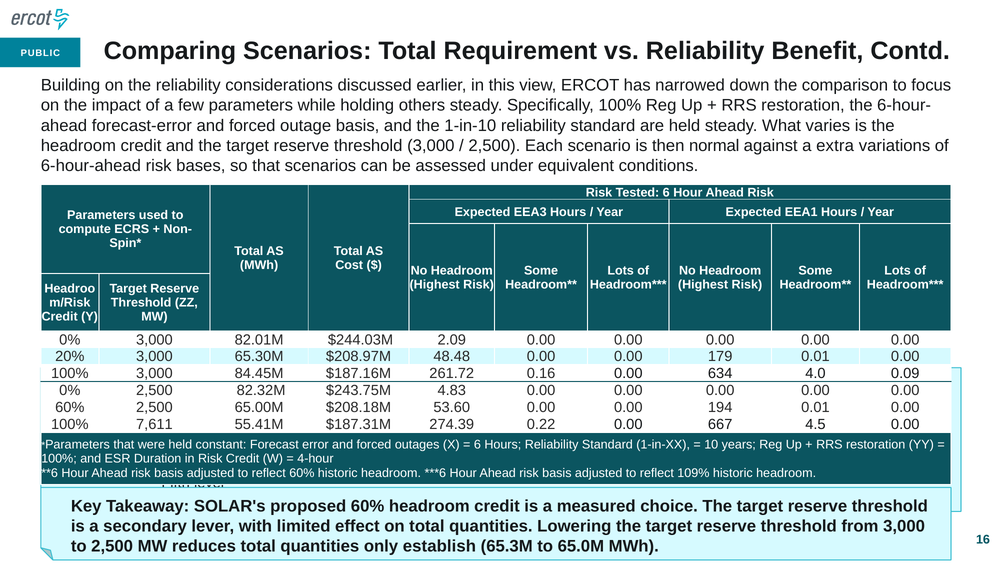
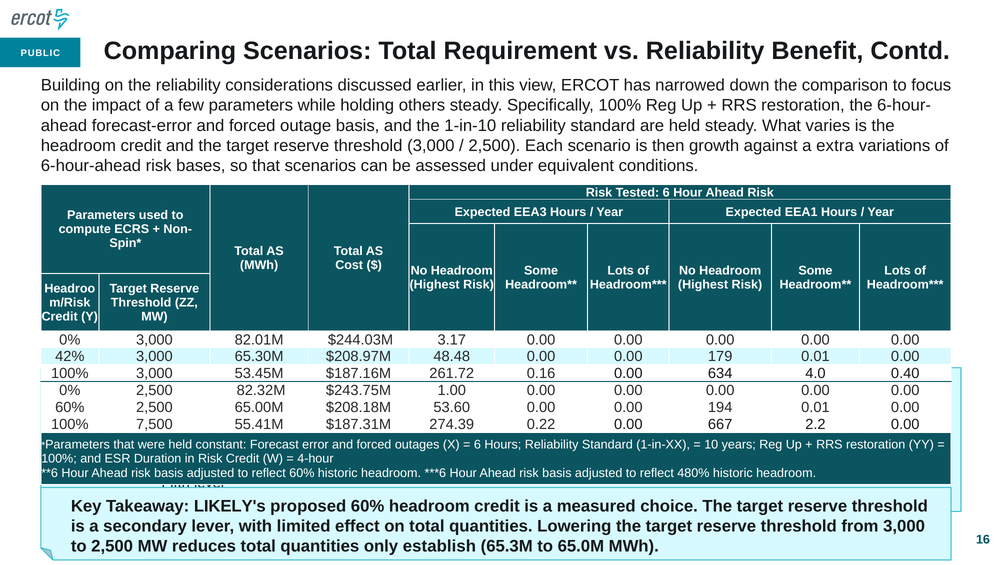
normal: normal -> growth
2.09: 2.09 -> 3.17
20%: 20% -> 42%
84.45M: 84.45M -> 53.45M
0.09: 0.09 -> 0.40
4.83: 4.83 -> 1.00
7,611: 7,611 -> 7,500
4.5: 4.5 -> 2.2
109%: 109% -> 480%
SOLAR's: SOLAR's -> LIKELY's
